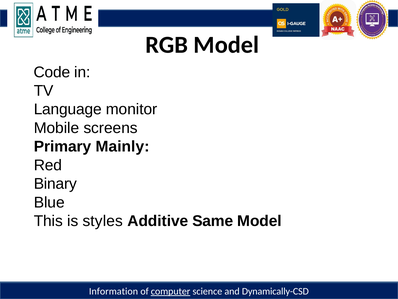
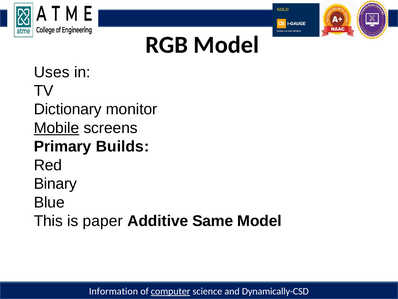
Code: Code -> Uses
Language: Language -> Dictionary
Mobile underline: none -> present
Mainly: Mainly -> Builds
styles: styles -> paper
